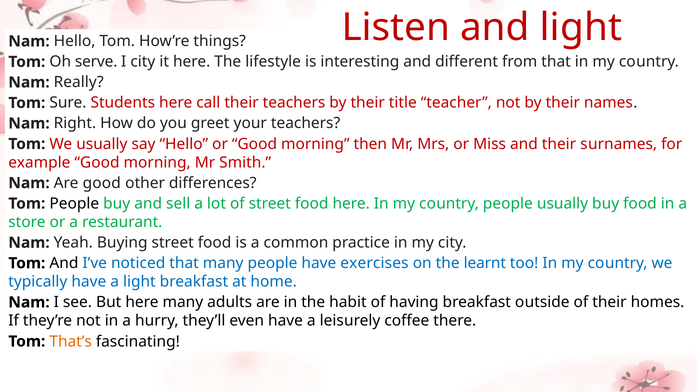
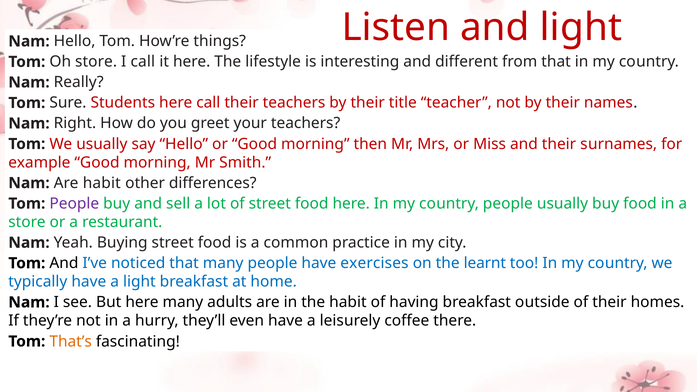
Oh serve: serve -> store
I city: city -> call
Are good: good -> habit
People at (74, 204) colour: black -> purple
